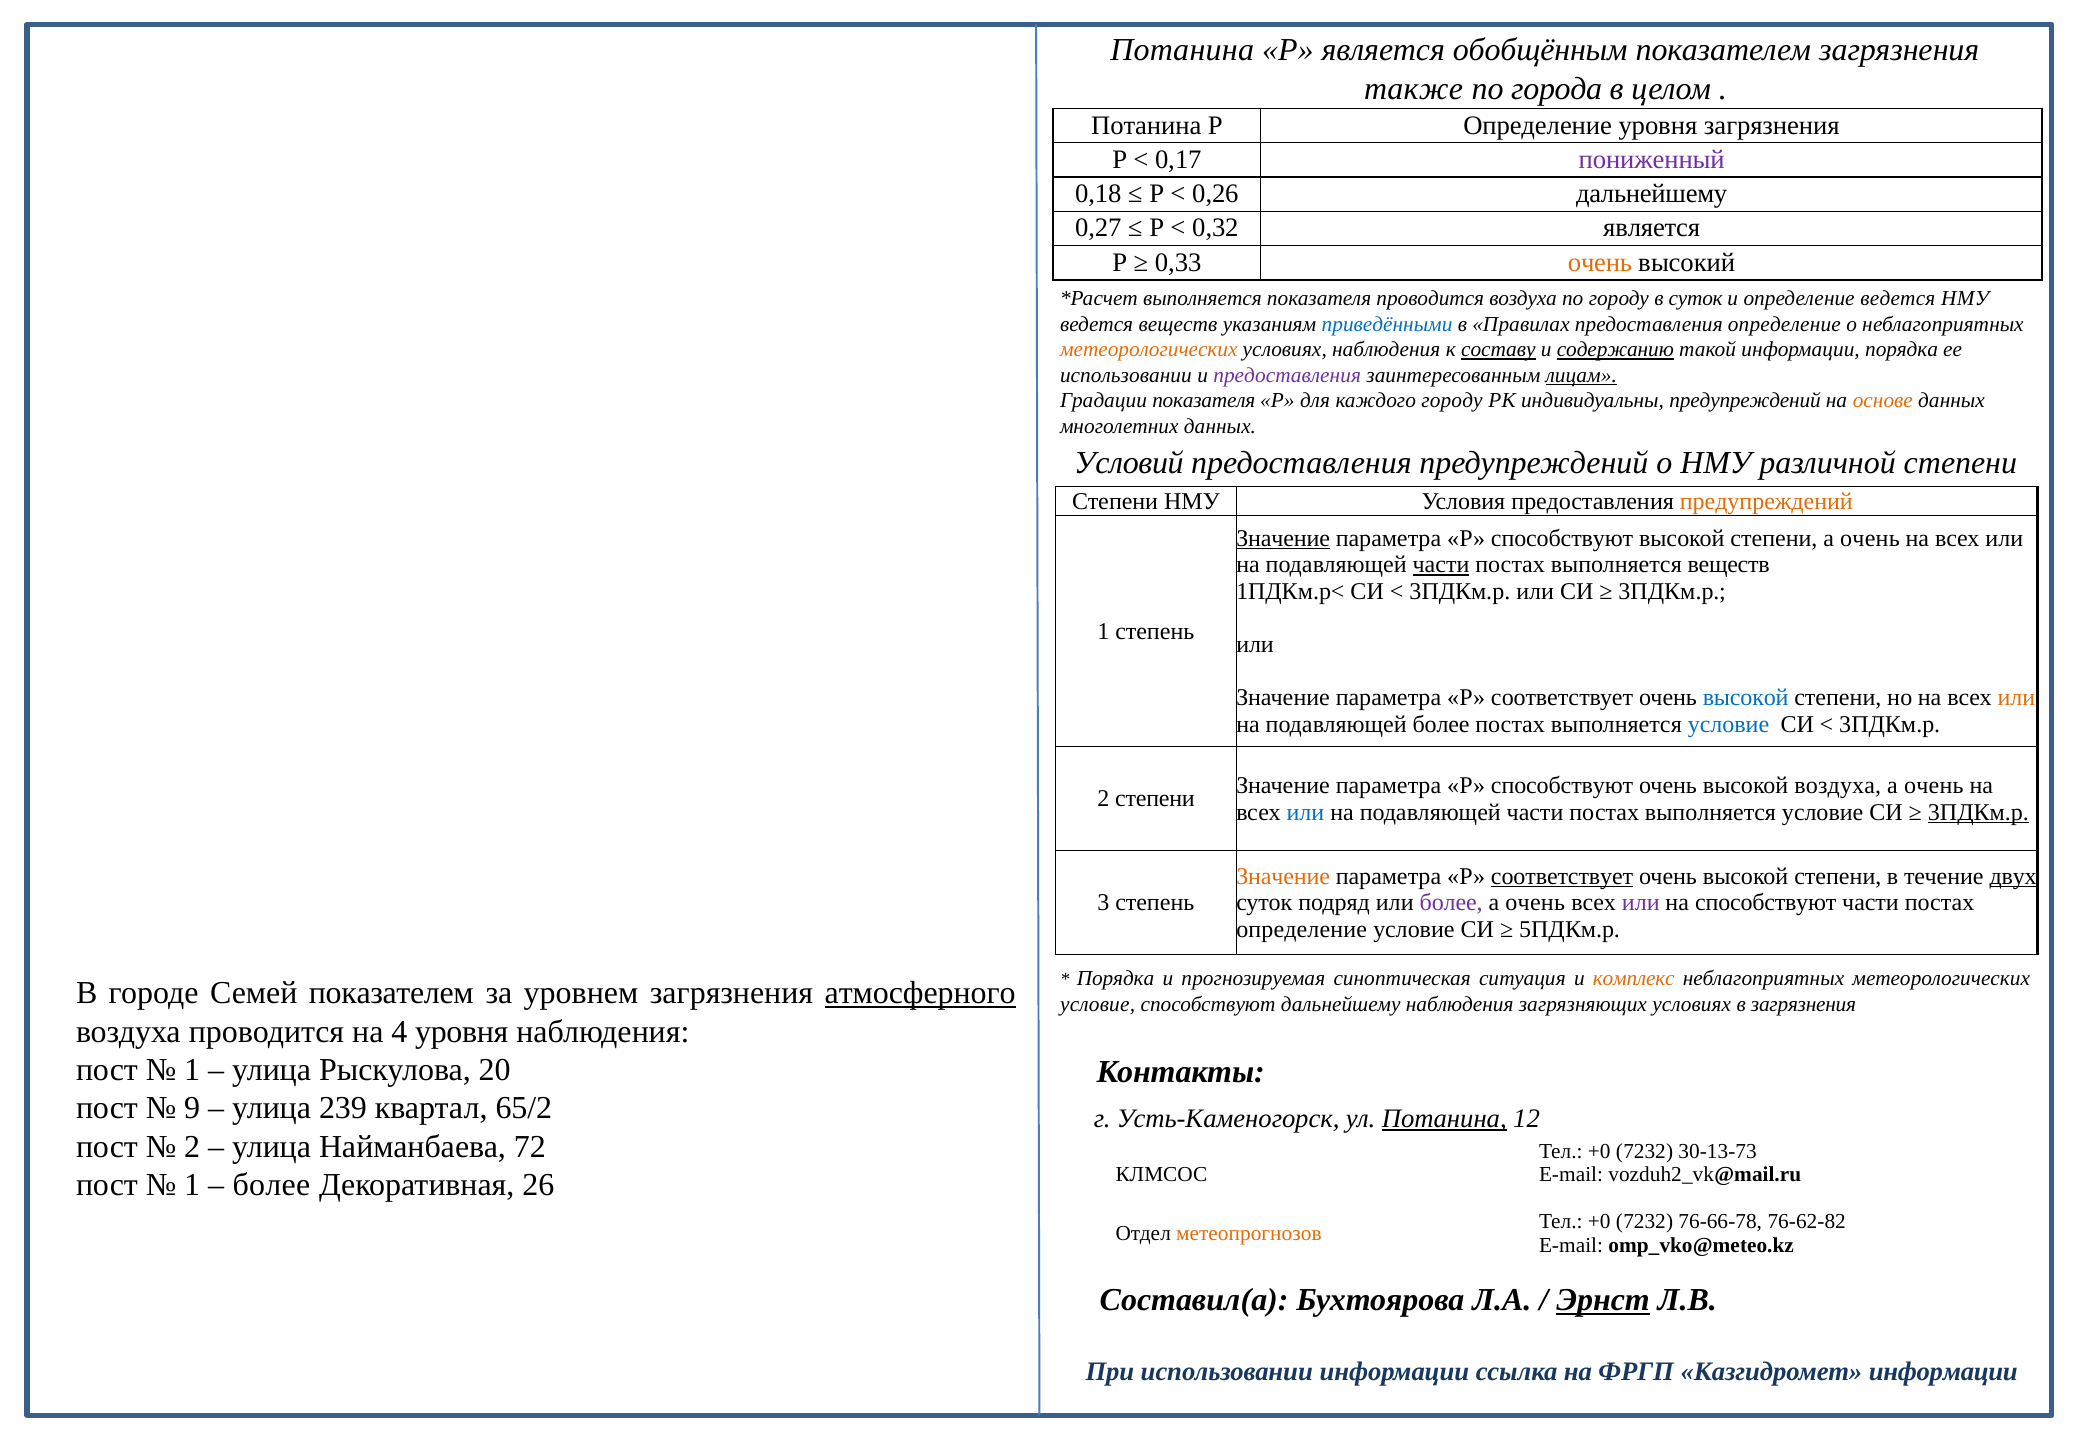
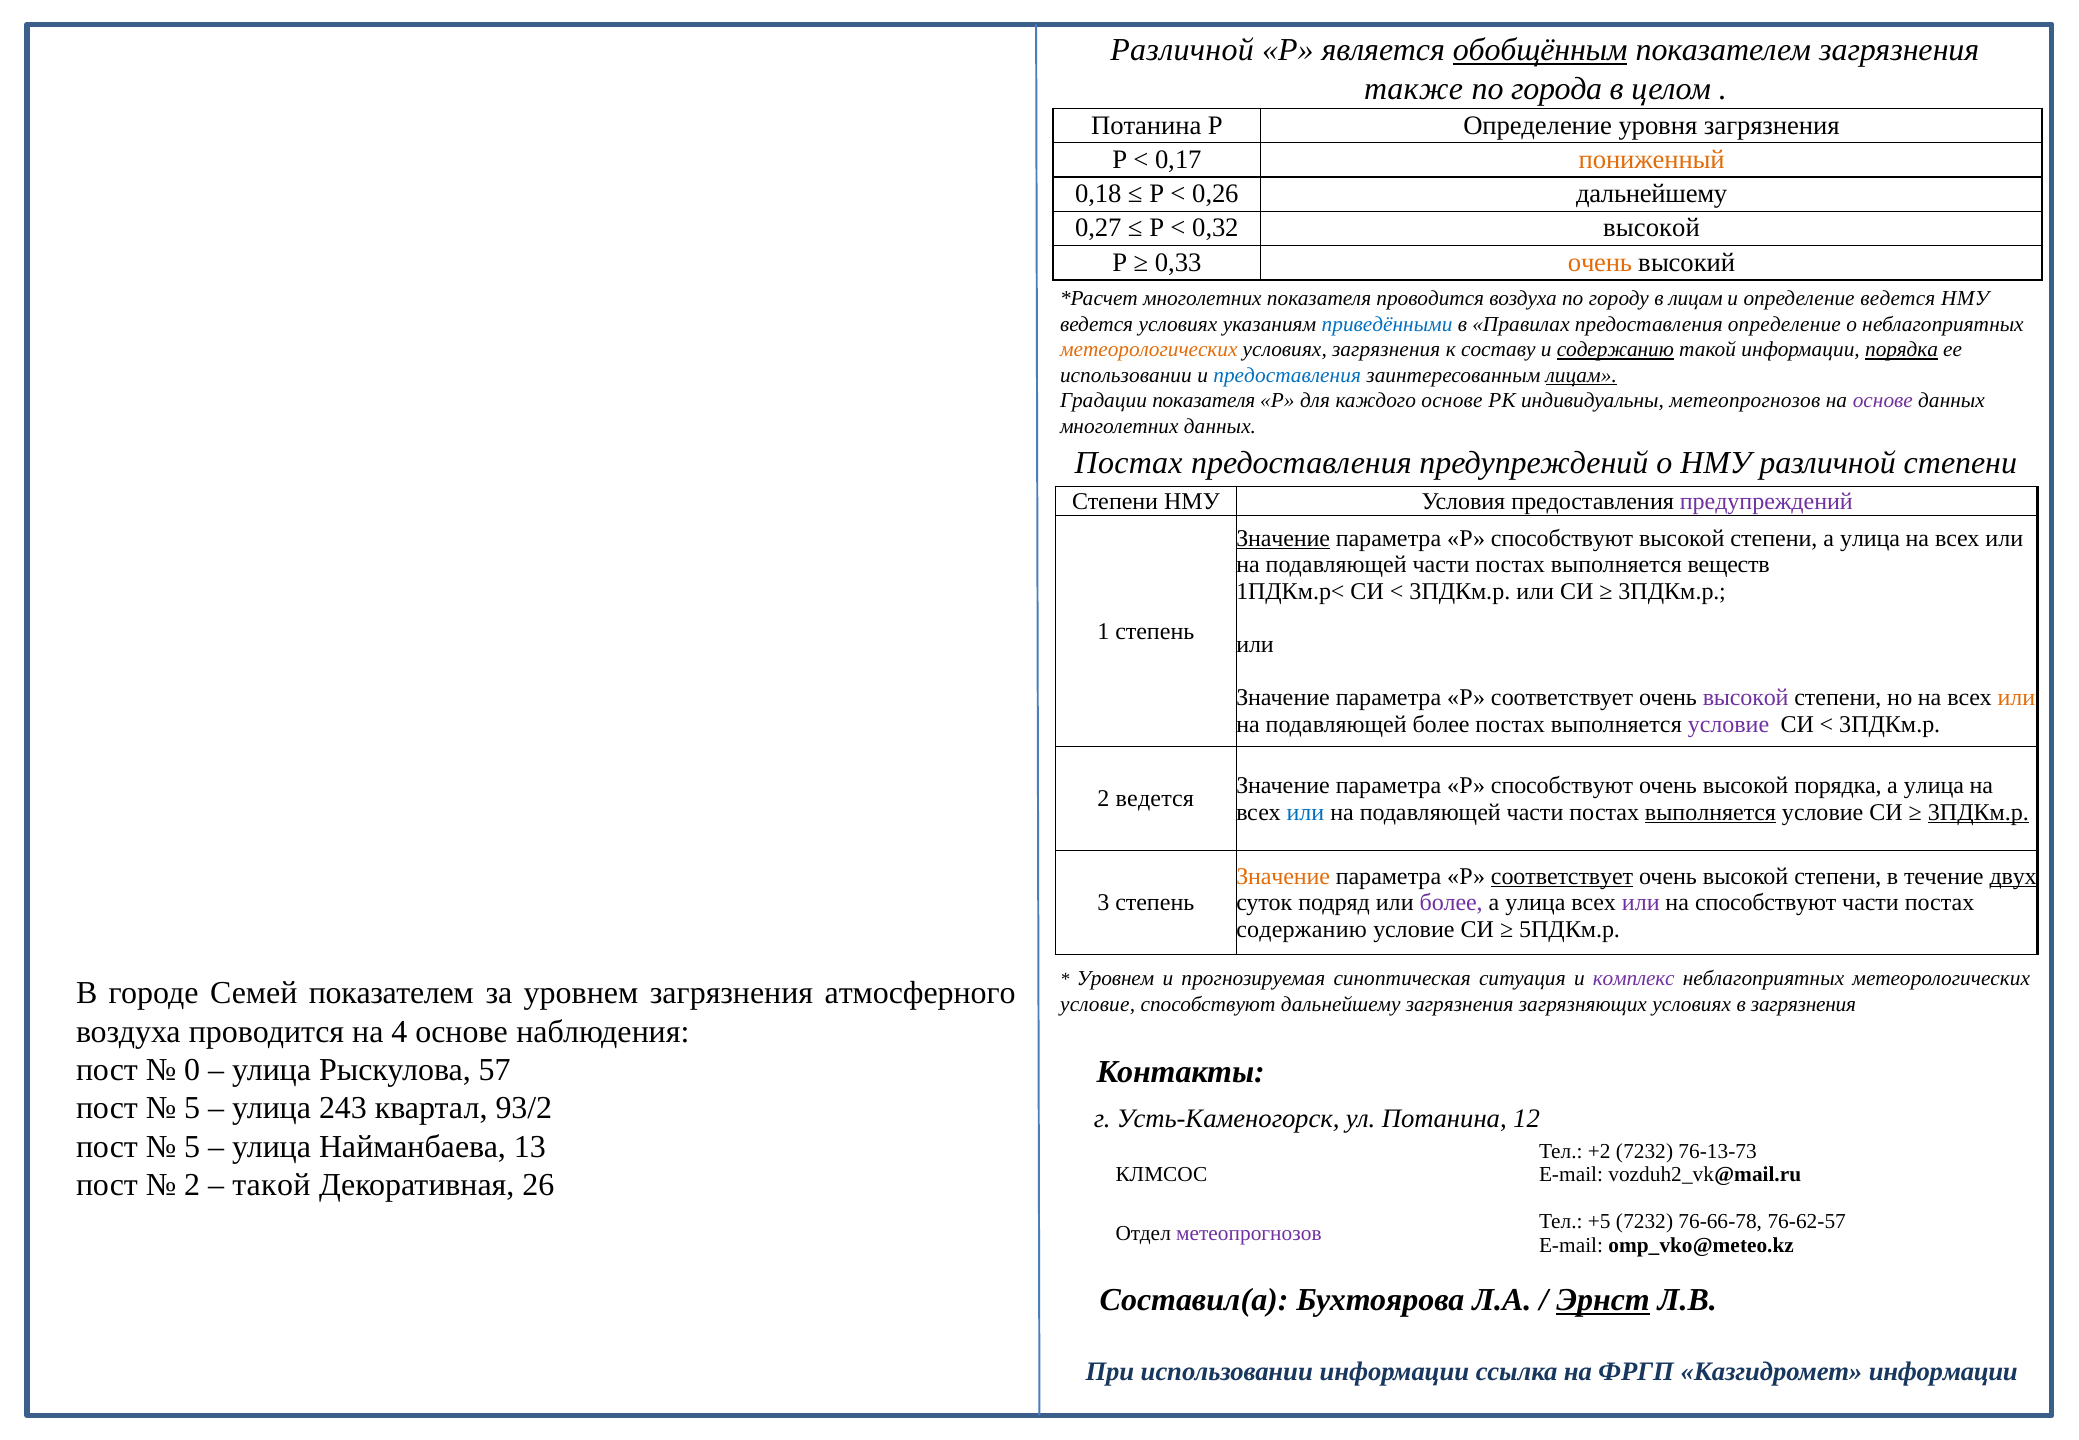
Потанина at (1182, 50): Потанина -> Различной
обобщённым underline: none -> present
пониженный colour: purple -> orange
0,32 является: является -> высокой
выполняется at (1202, 299): выполняется -> многолетних
в суток: суток -> лицам
ведется веществ: веществ -> условиях
условиях наблюдения: наблюдения -> загрязнения
составу underline: present -> none
порядка at (1902, 350) underline: none -> present
предоставления at (1287, 375) colour: purple -> blue
каждого городу: городу -> основе
индивидуальны предупреждений: предупреждений -> метеопрогнозов
основе at (1883, 401) colour: orange -> purple
Условий at (1129, 462): Условий -> Постах
предупреждений at (1766, 501) colour: orange -> purple
степени а очень: очень -> улица
части at (1441, 565) underline: present -> none
высокой at (1746, 698) colour: blue -> purple
условие at (1729, 724) colour: blue -> purple
высокой воздуха: воздуха -> порядка
очень at (1934, 785): очень -> улица
2 степени: степени -> ведется
выполняется at (1710, 812) underline: none -> present
очень at (1535, 902): очень -> улица
определение at (1302, 929): определение -> содержанию
Порядка at (1116, 978): Порядка -> Уровнем
комплекс colour: orange -> purple
атмосферного underline: present -> none
дальнейшему наблюдения: наблюдения -> загрязнения
4 уровня: уровня -> основе
1 at (192, 1069): 1 -> 0
20: 20 -> 57
9 at (192, 1108): 9 -> 5
239: 239 -> 243
65/2: 65/2 -> 93/2
Потанина at (1444, 1118) underline: present -> none
2 at (192, 1146): 2 -> 5
72: 72 -> 13
+0 at (1599, 1151): +0 -> +2
30-13-73: 30-13-73 -> 76-13-73
1 at (192, 1184): 1 -> 2
более at (271, 1184): более -> такой
+0 at (1599, 1221): +0 -> +5
76-62-82: 76-62-82 -> 76-62-57
метеопрогнозов at (1249, 1233) colour: orange -> purple
